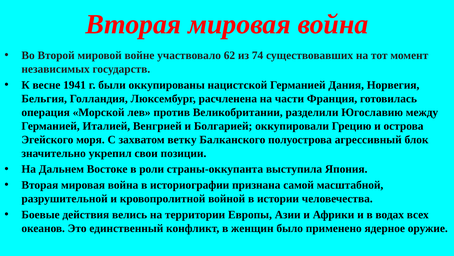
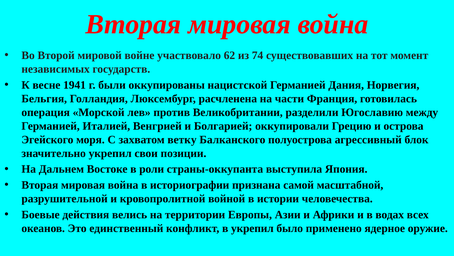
в женщин: женщин -> укрепил
